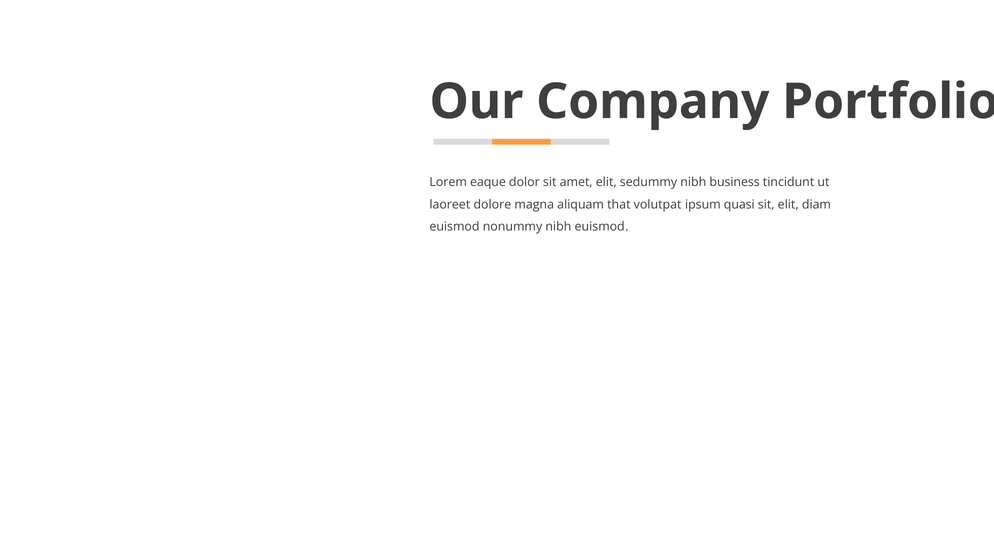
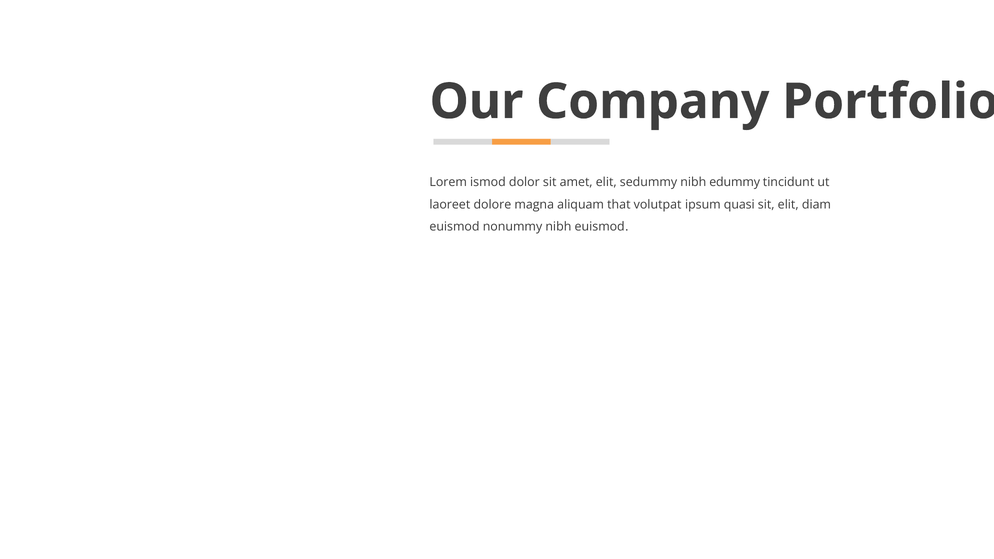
eaque: eaque -> ismod
business: business -> edummy
